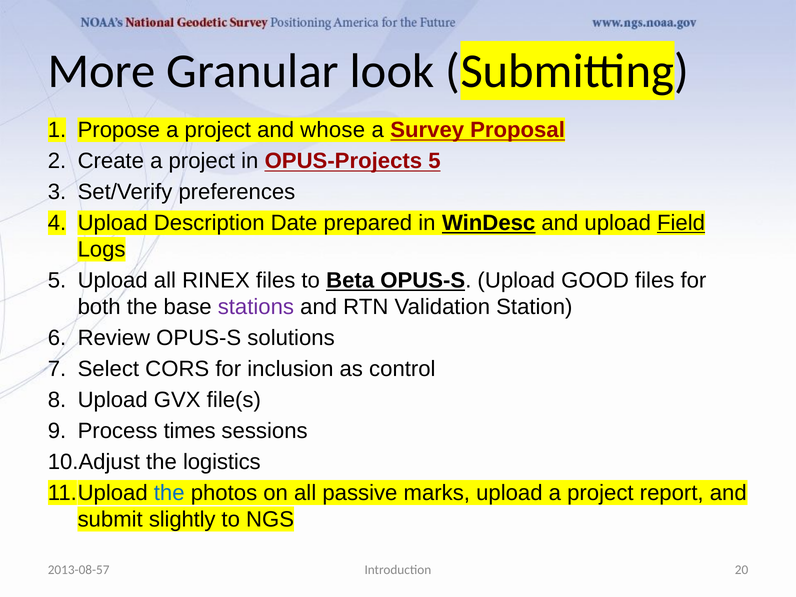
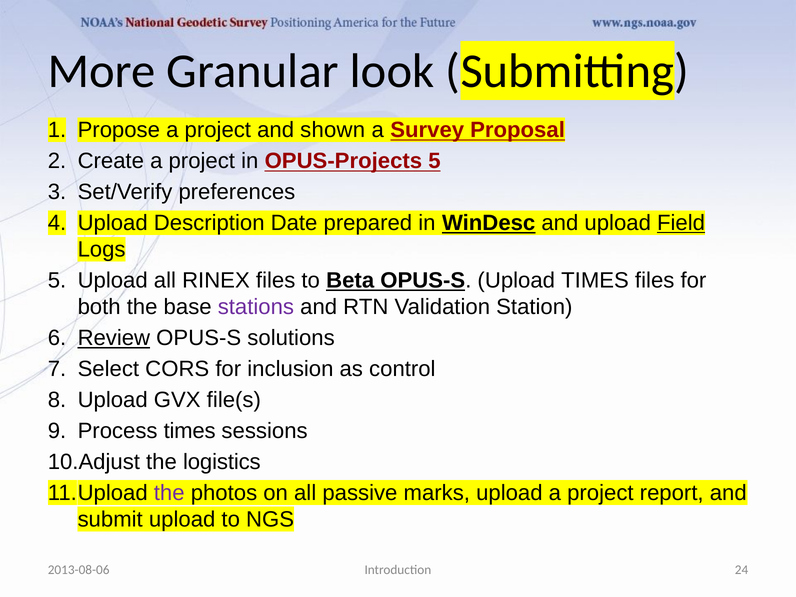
whose: whose -> shown
Upload GOOD: GOOD -> TIMES
Review underline: none -> present
the at (169, 493) colour: blue -> purple
submit slightly: slightly -> upload
2013-08-57: 2013-08-57 -> 2013-08-06
20: 20 -> 24
